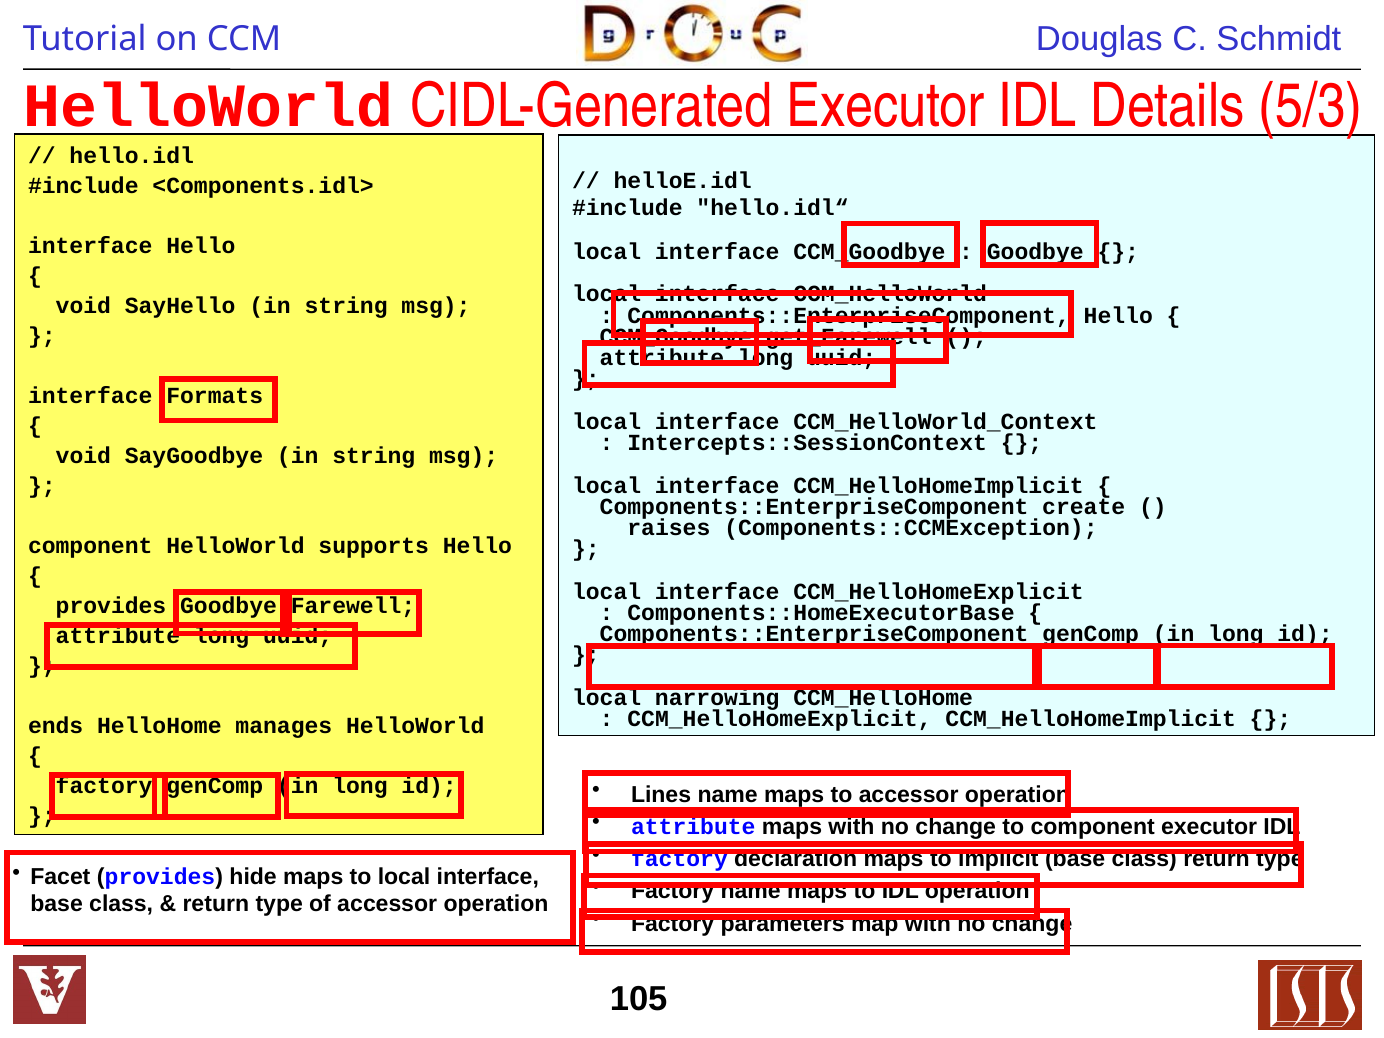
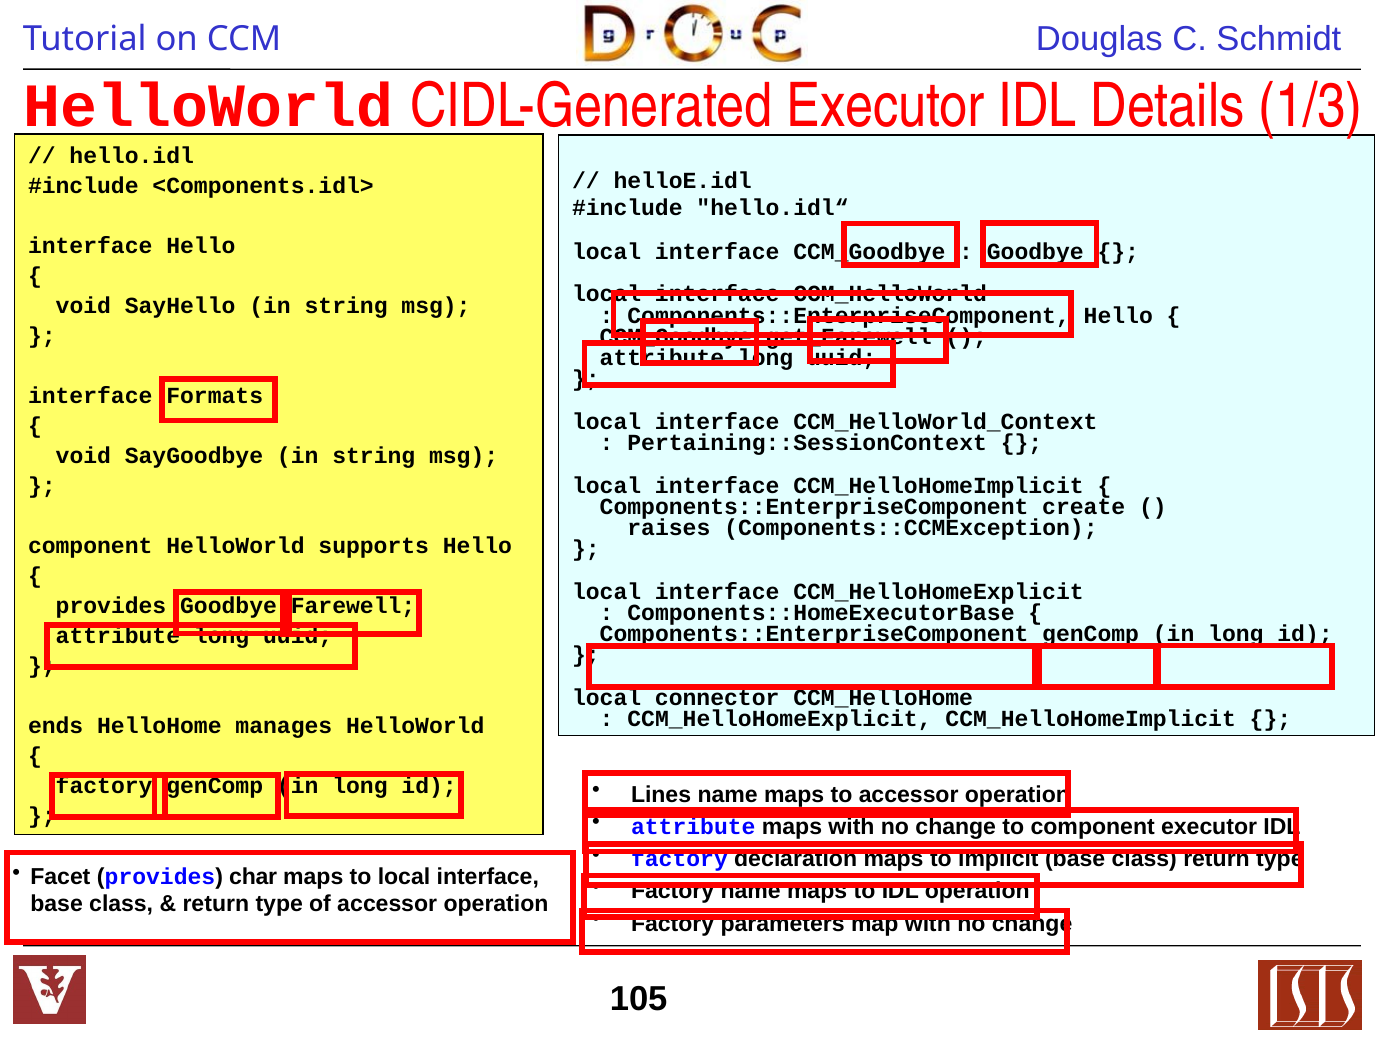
5/3: 5/3 -> 1/3
Intercepts::SessionContext: Intercepts::SessionContext -> Pertaining::SessionContext
narrowing: narrowing -> connector
hide: hide -> char
